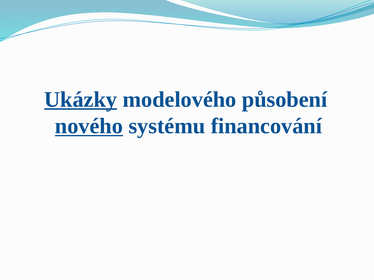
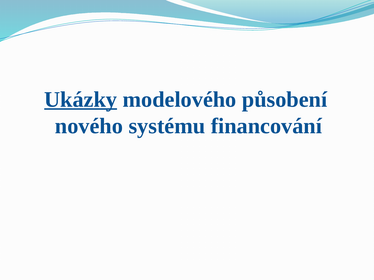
nového underline: present -> none
